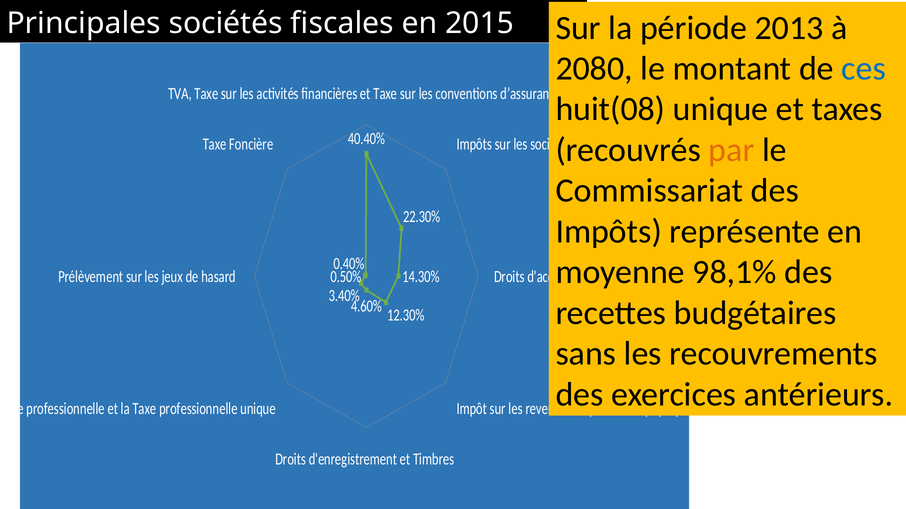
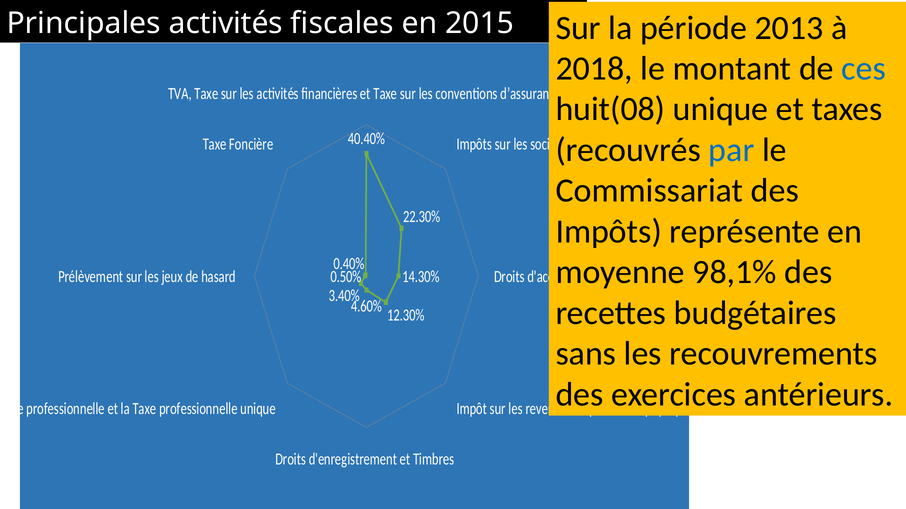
Principales sociétés: sociétés -> activités
2080: 2080 -> 2018
par colour: orange -> blue
